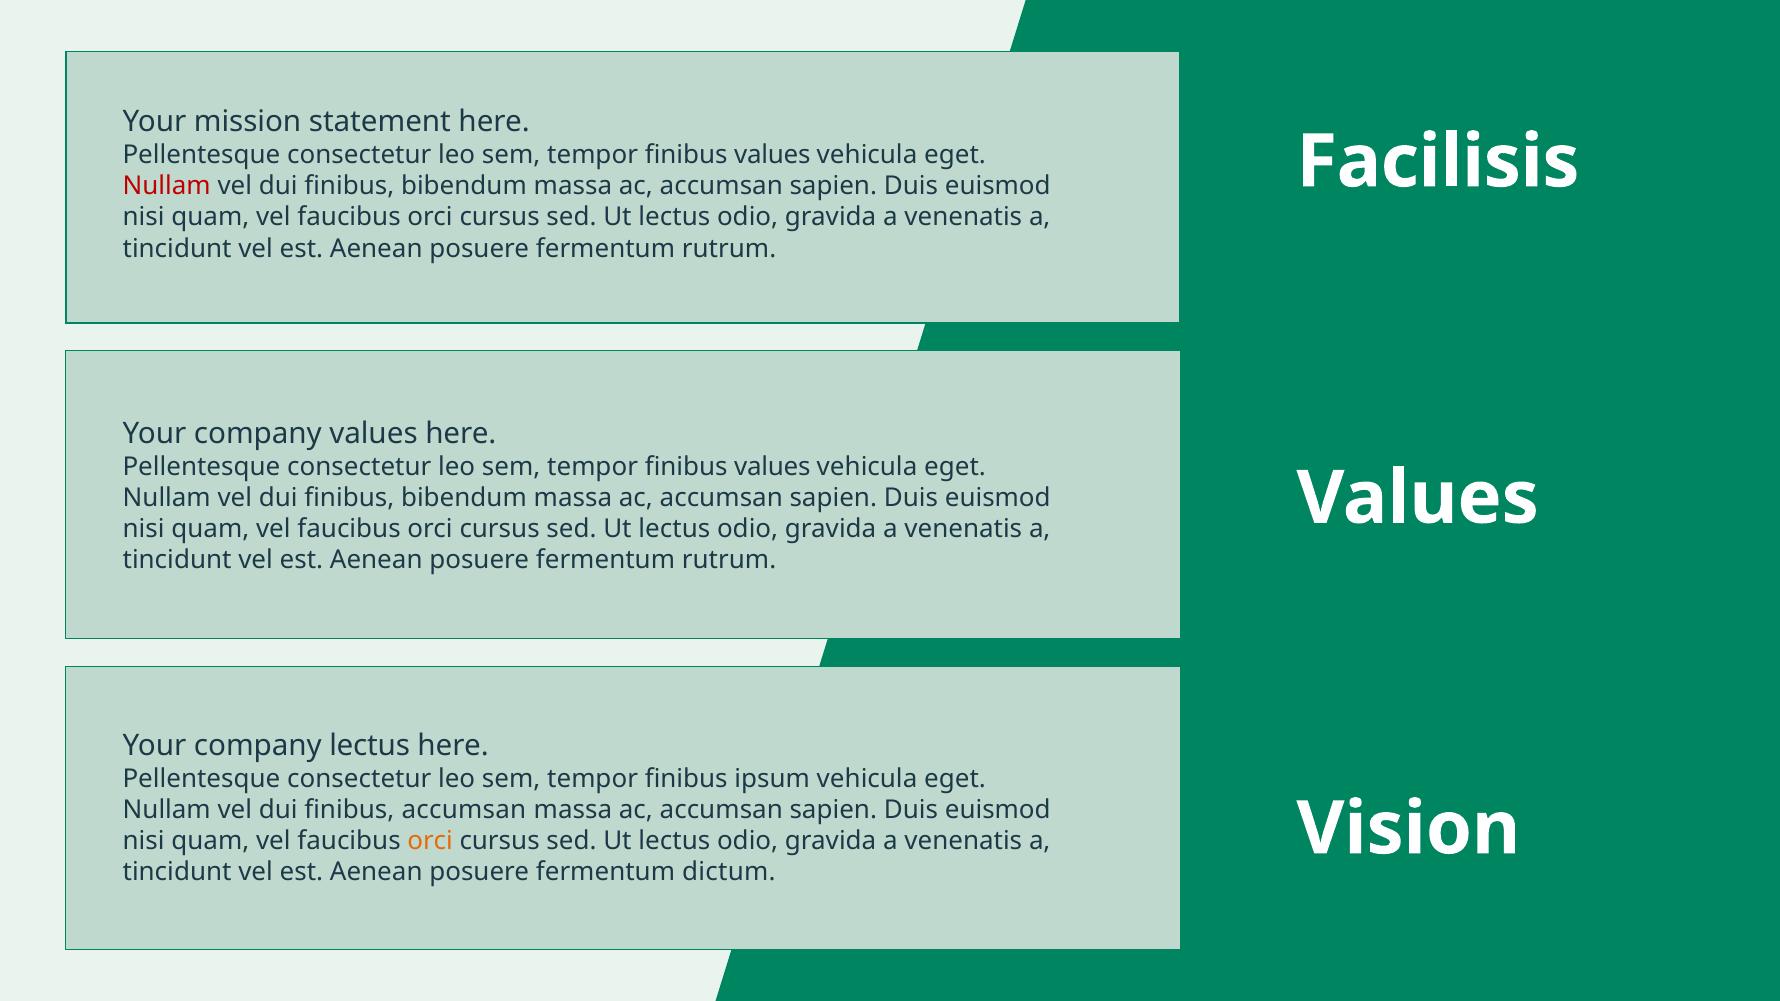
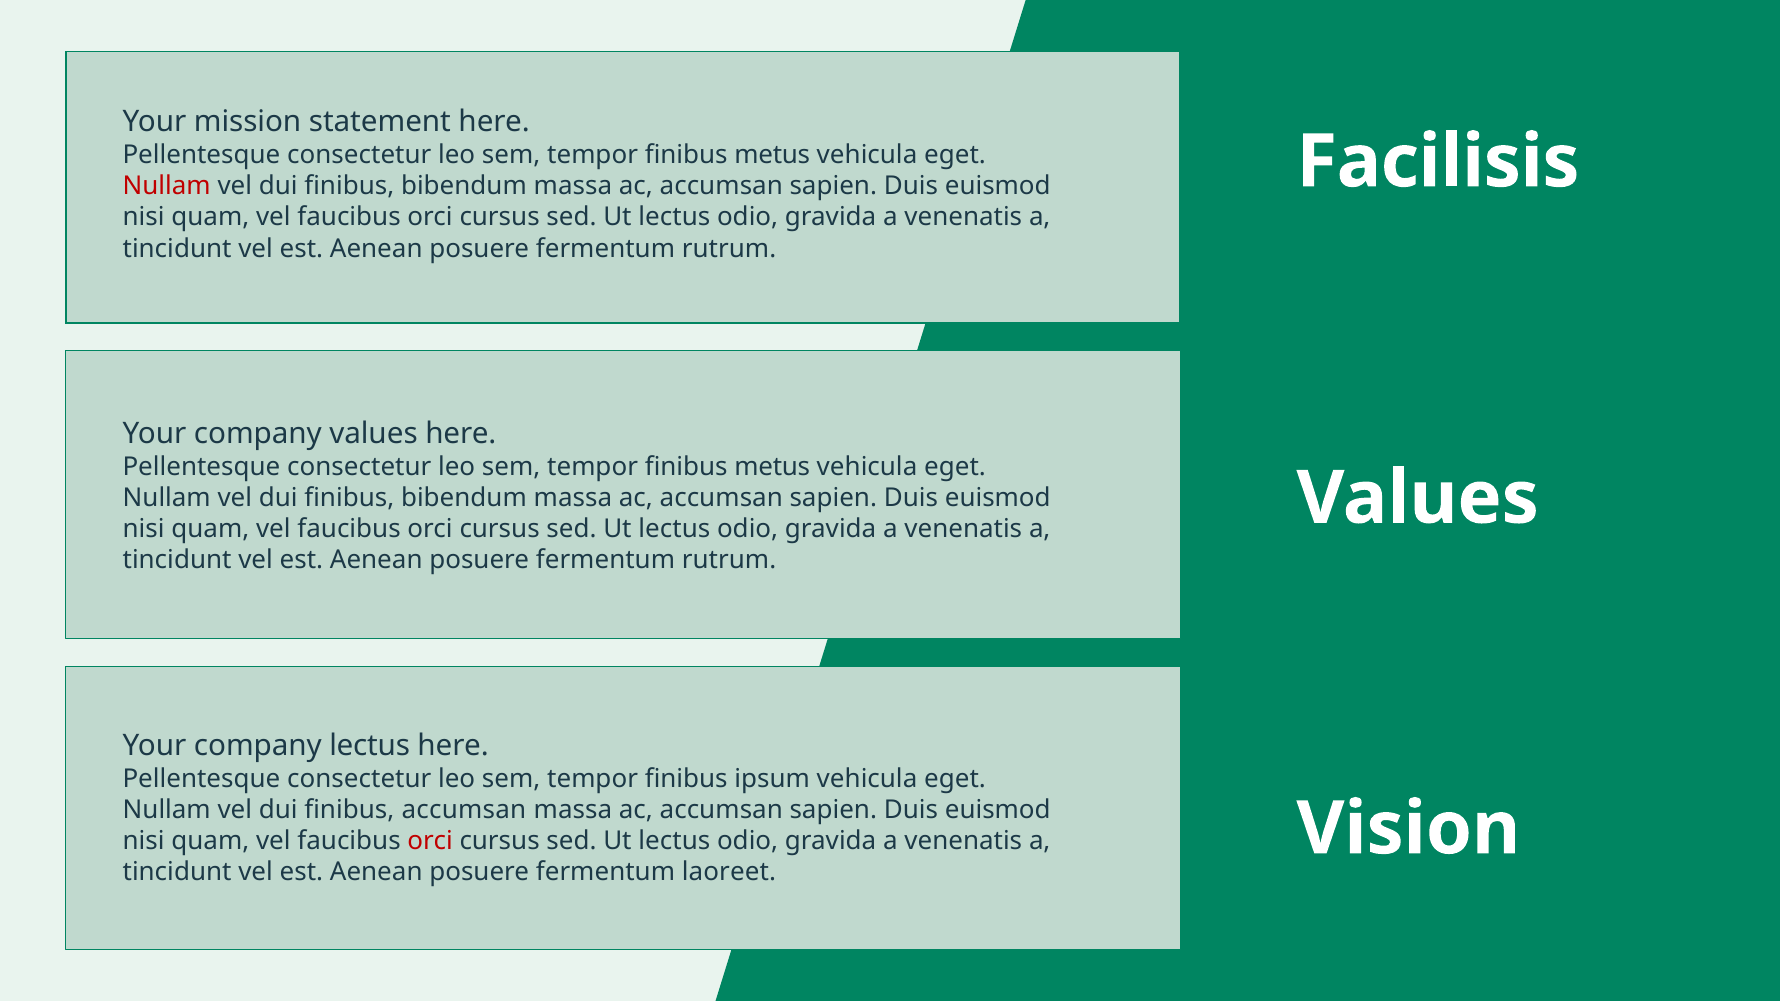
values at (772, 155): values -> metus
values at (772, 467): values -> metus
orci at (430, 841) colour: orange -> red
dictum: dictum -> laoreet
